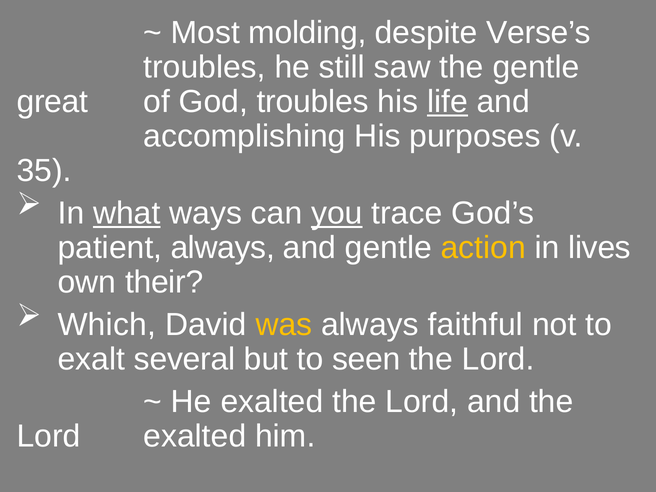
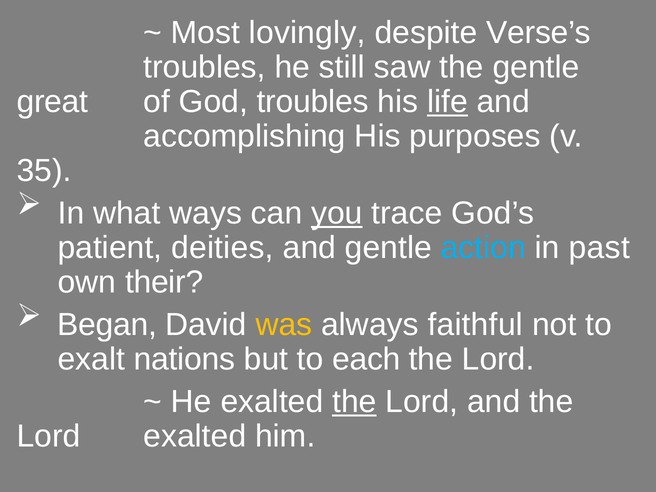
molding: molding -> lovingly
what underline: present -> none
patient always: always -> deities
action colour: yellow -> light blue
lives: lives -> past
Which: Which -> Began
several: several -> nations
seen: seen -> each
the at (354, 402) underline: none -> present
